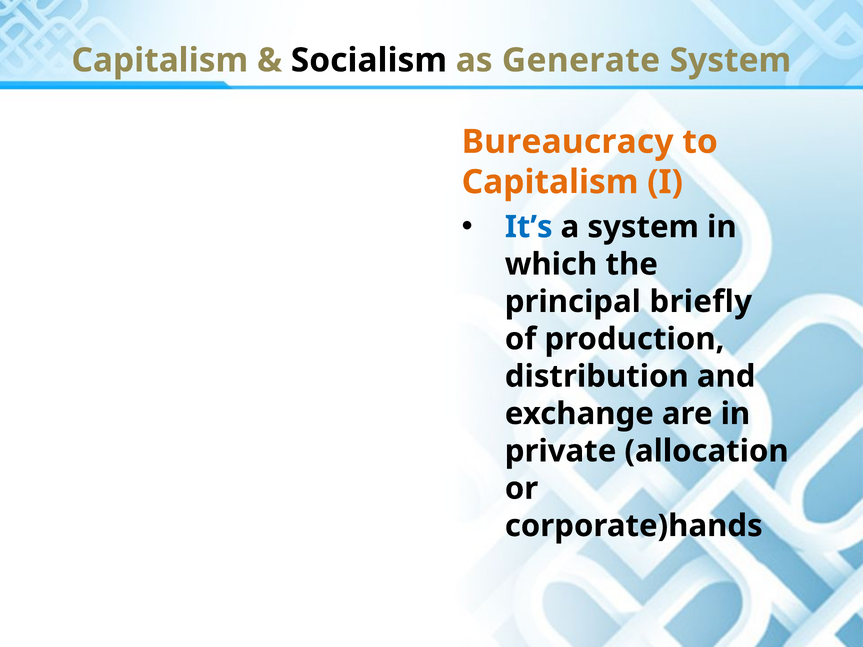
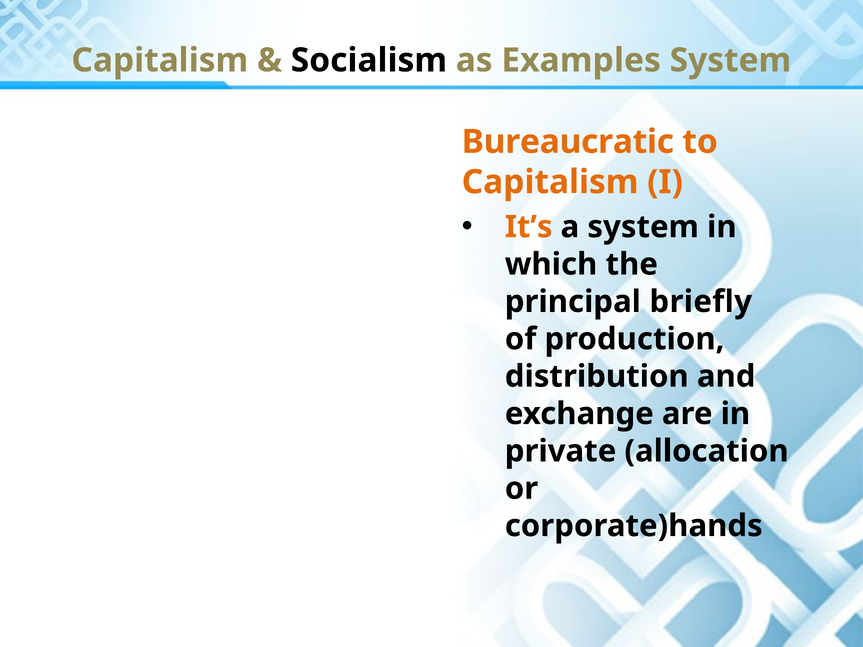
Generate: Generate -> Examples
Bureaucracy: Bureaucracy -> Bureaucratic
It’s colour: blue -> orange
